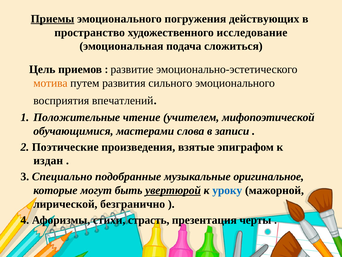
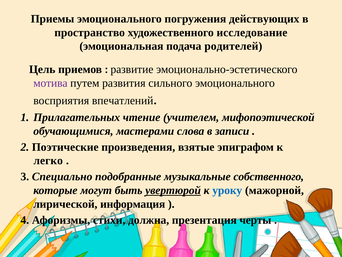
Приемы underline: present -> none
сложиться: сложиться -> родителей
мотива colour: orange -> purple
Положительные: Положительные -> Прилагательных
издан: издан -> легко
оригинальное: оригинальное -> собственного
безгранично: безгранично -> информация
страсть: страсть -> должна
